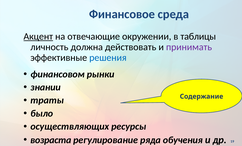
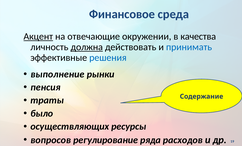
таблицы: таблицы -> качества
должна underline: none -> present
принимать colour: purple -> blue
финансовом: финансовом -> выполнение
знании: знании -> пенсия
возраста: возраста -> вопросов
обучения: обучения -> расходов
